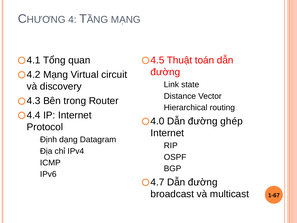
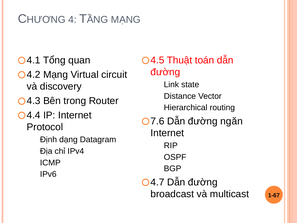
4.0: 4.0 -> 7.6
ghép: ghép -> ngăn
